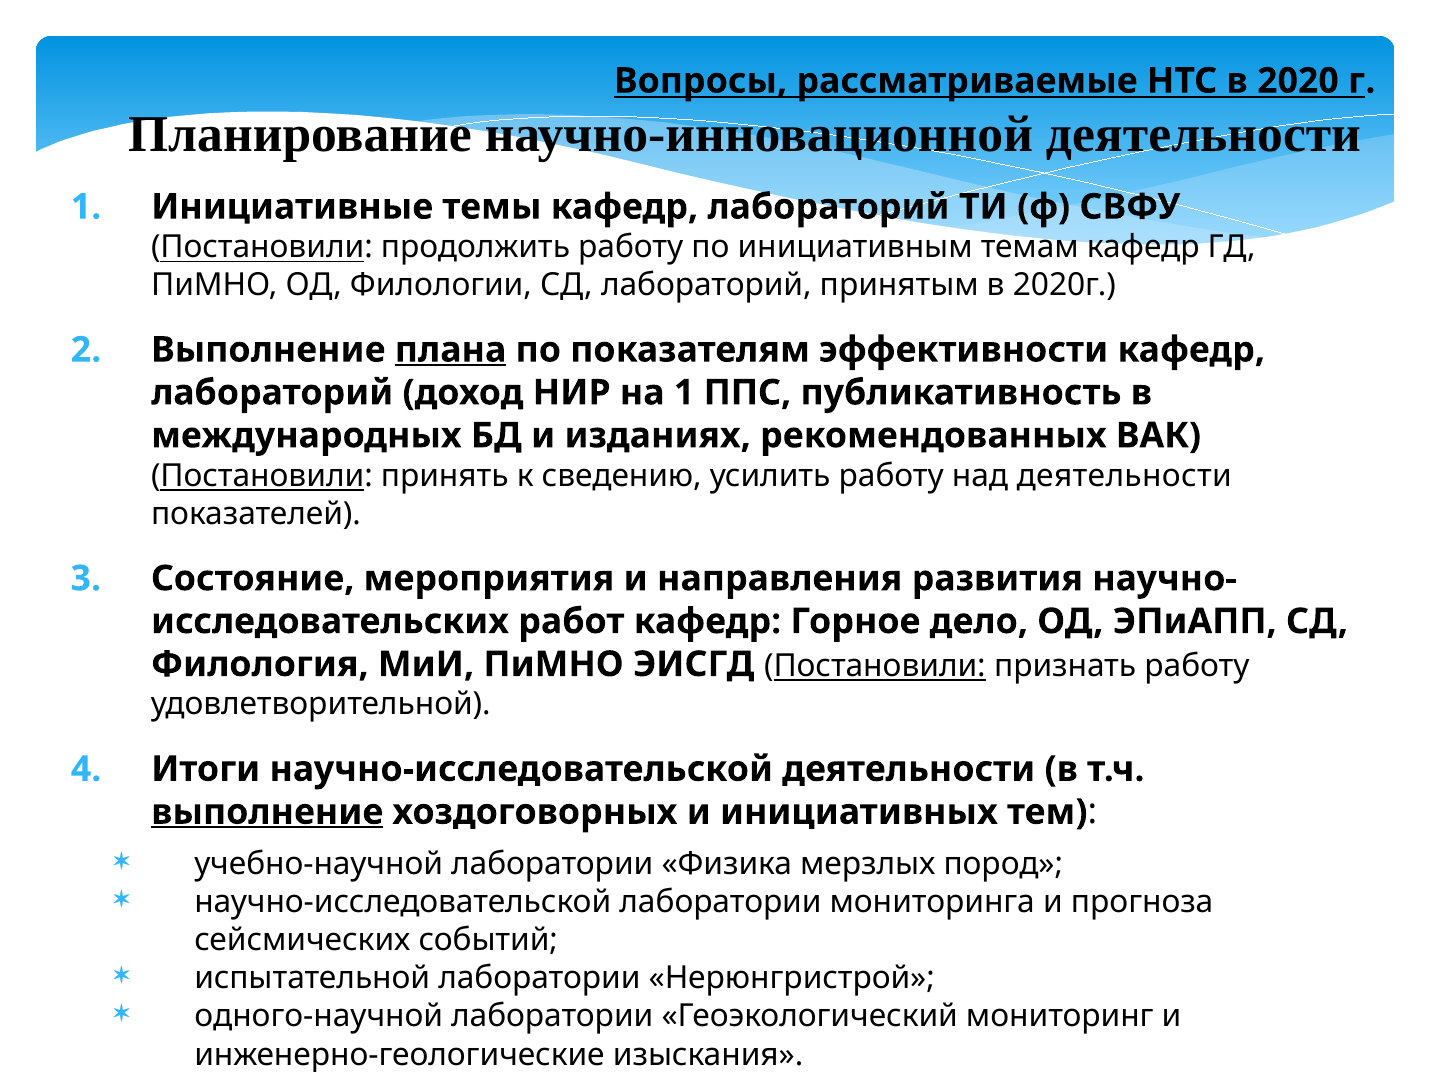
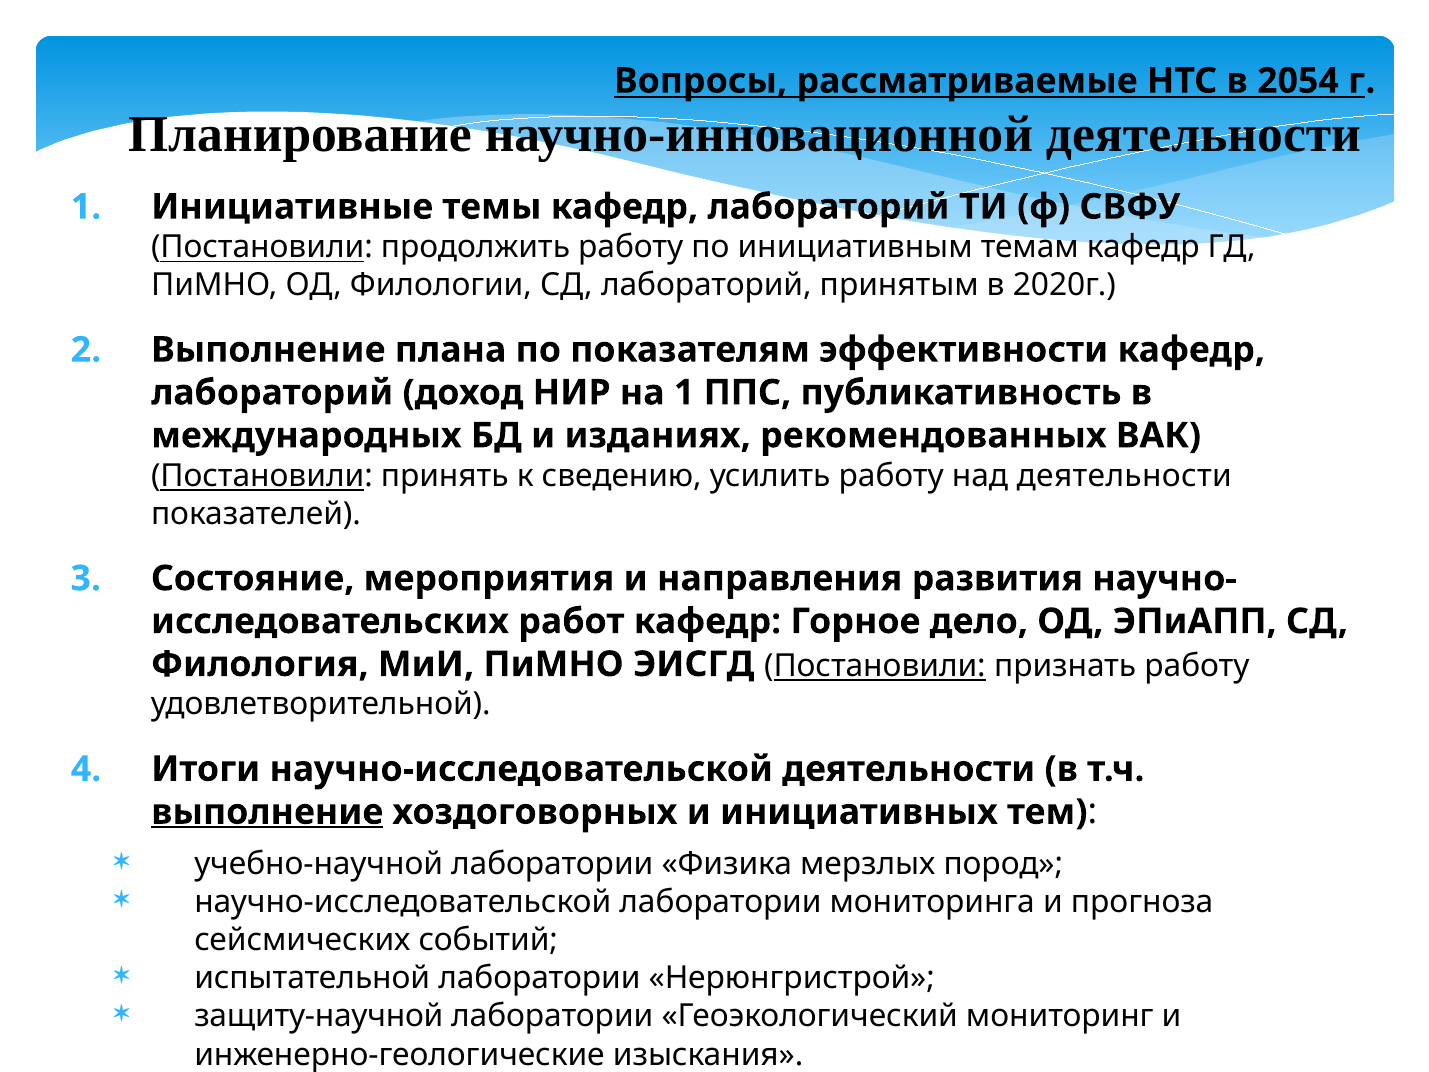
2020: 2020 -> 2054
плана underline: present -> none
одного-научной: одного-научной -> защиту-научной
